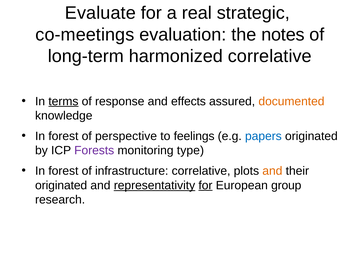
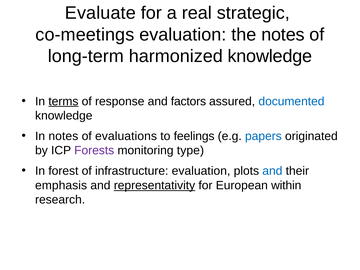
harmonized correlative: correlative -> knowledge
effects: effects -> factors
documented colour: orange -> blue
forest at (63, 136): forest -> notes
perspective: perspective -> evaluations
infrastructure correlative: correlative -> evaluation
and at (272, 171) colour: orange -> blue
originated at (61, 185): originated -> emphasis
for at (205, 185) underline: present -> none
group: group -> within
